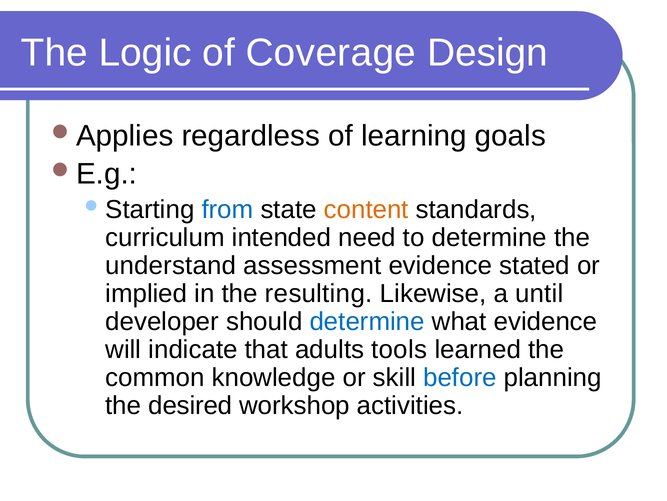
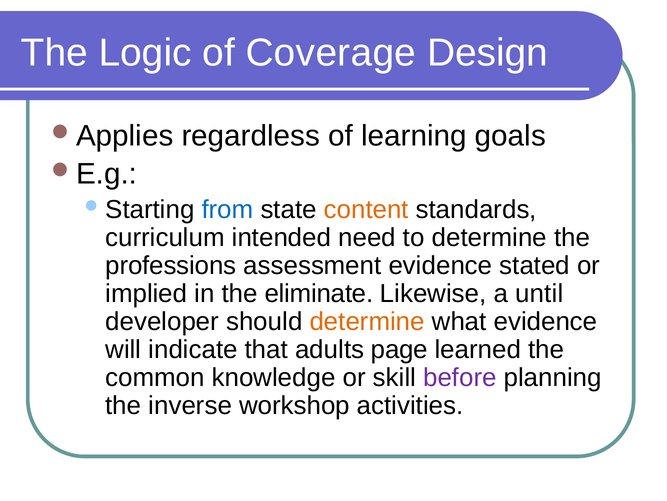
understand: understand -> professions
resulting: resulting -> eliminate
determine at (367, 321) colour: blue -> orange
tools: tools -> page
before colour: blue -> purple
desired: desired -> inverse
